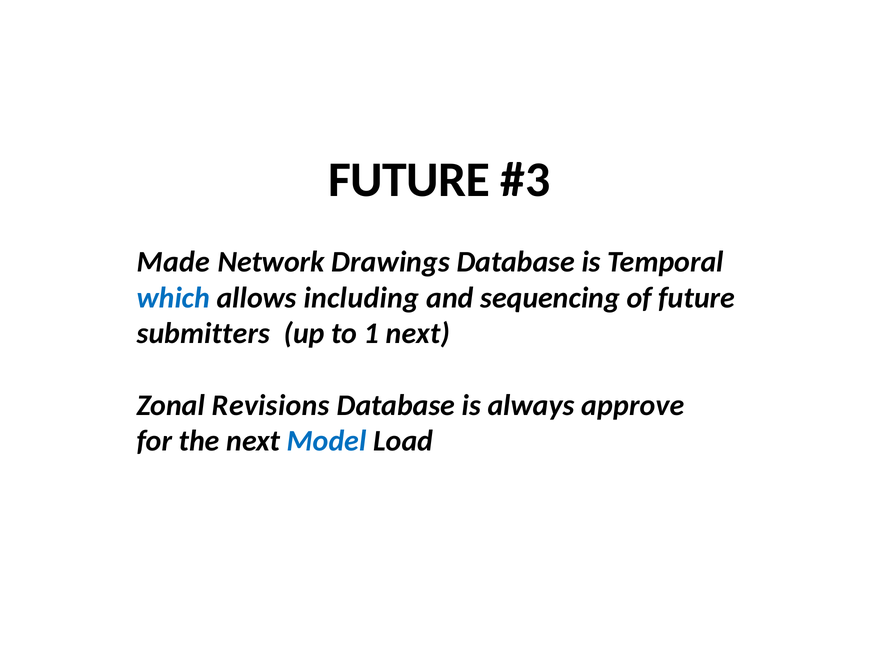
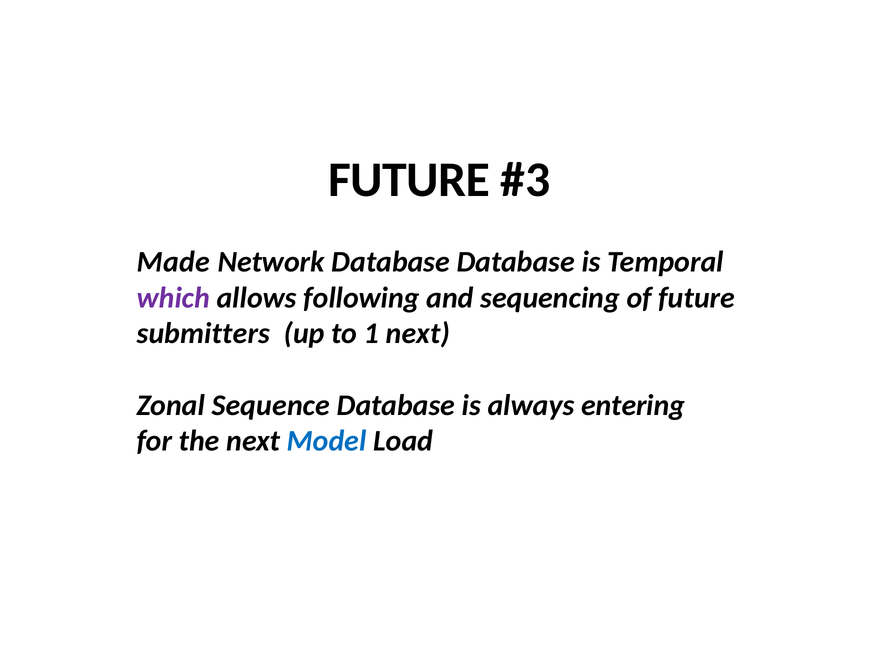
Network Drawings: Drawings -> Database
which colour: blue -> purple
including: including -> following
Revisions: Revisions -> Sequence
approve: approve -> entering
